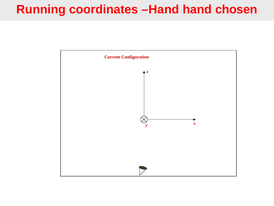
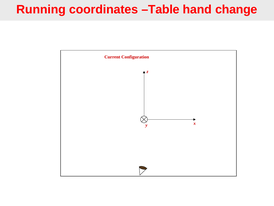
coordinates Hand: Hand -> Table
chosen: chosen -> change
